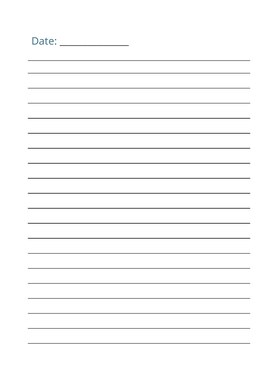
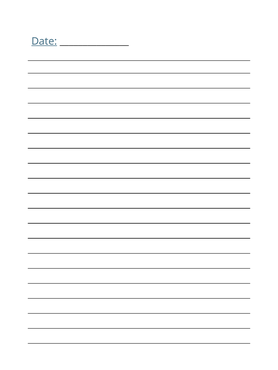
Date underline: none -> present
